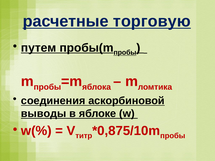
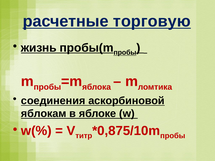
путем: путем -> жизнь
выводы: выводы -> яблокам
